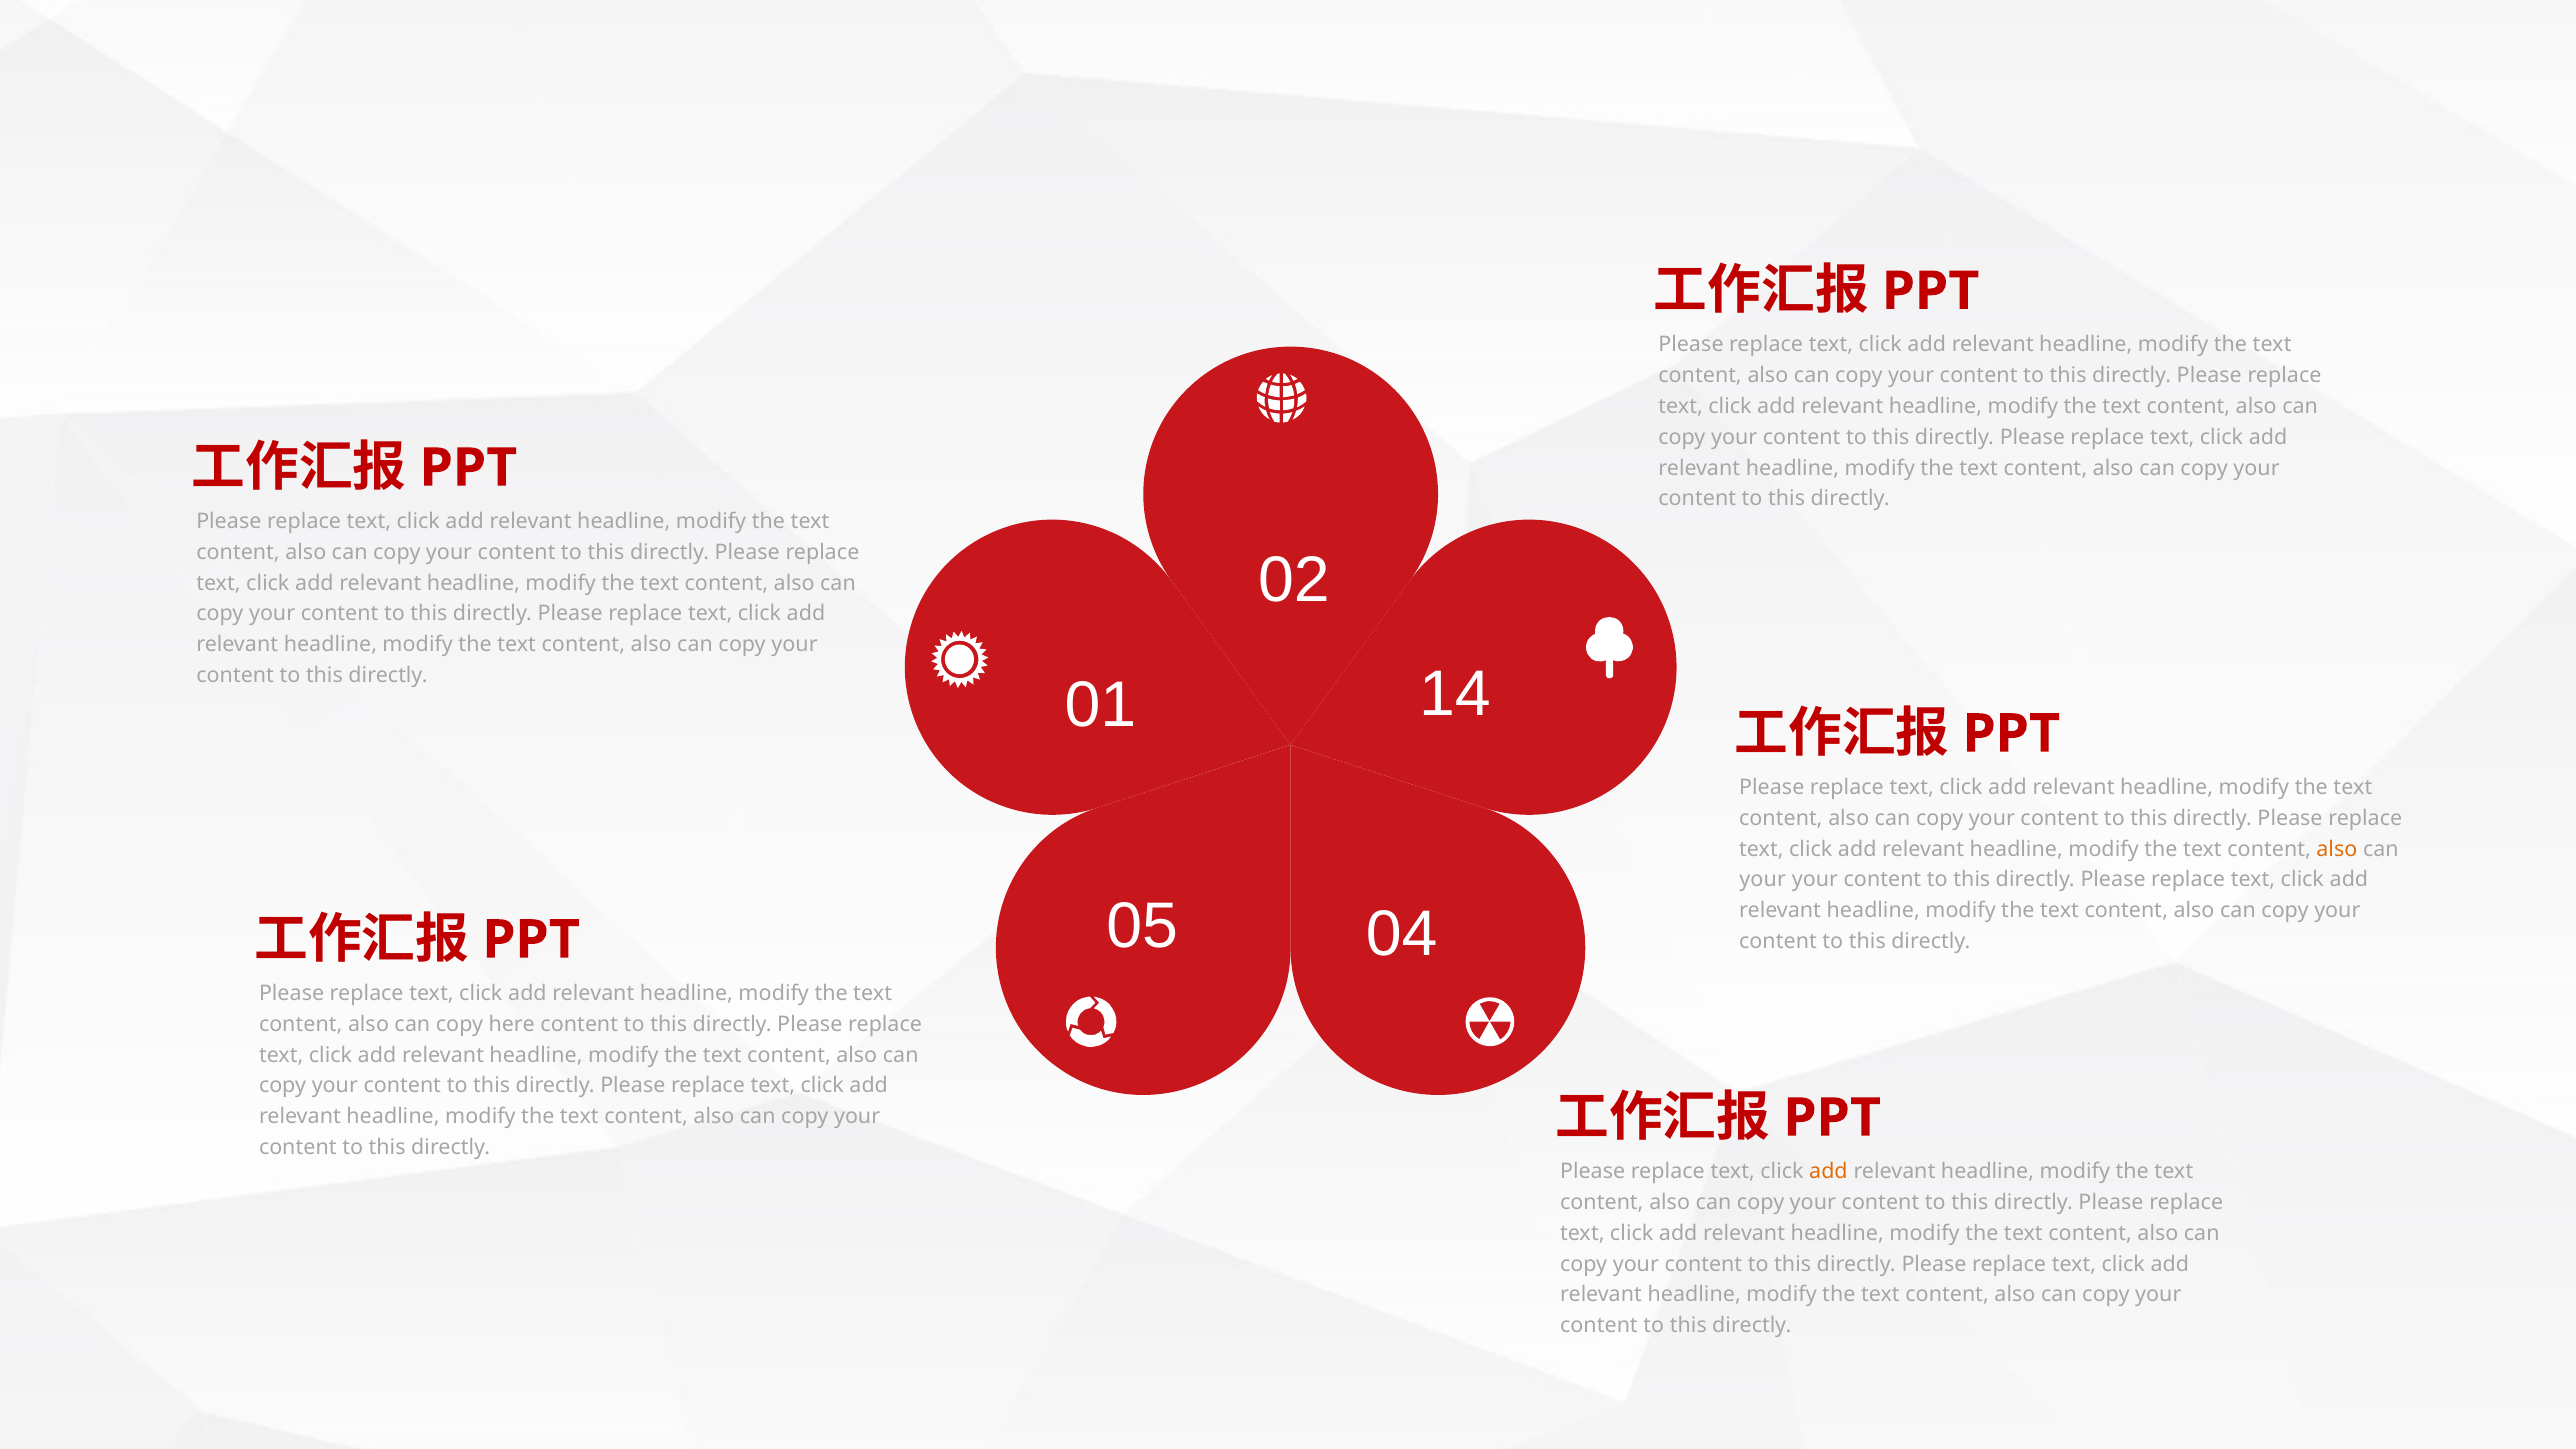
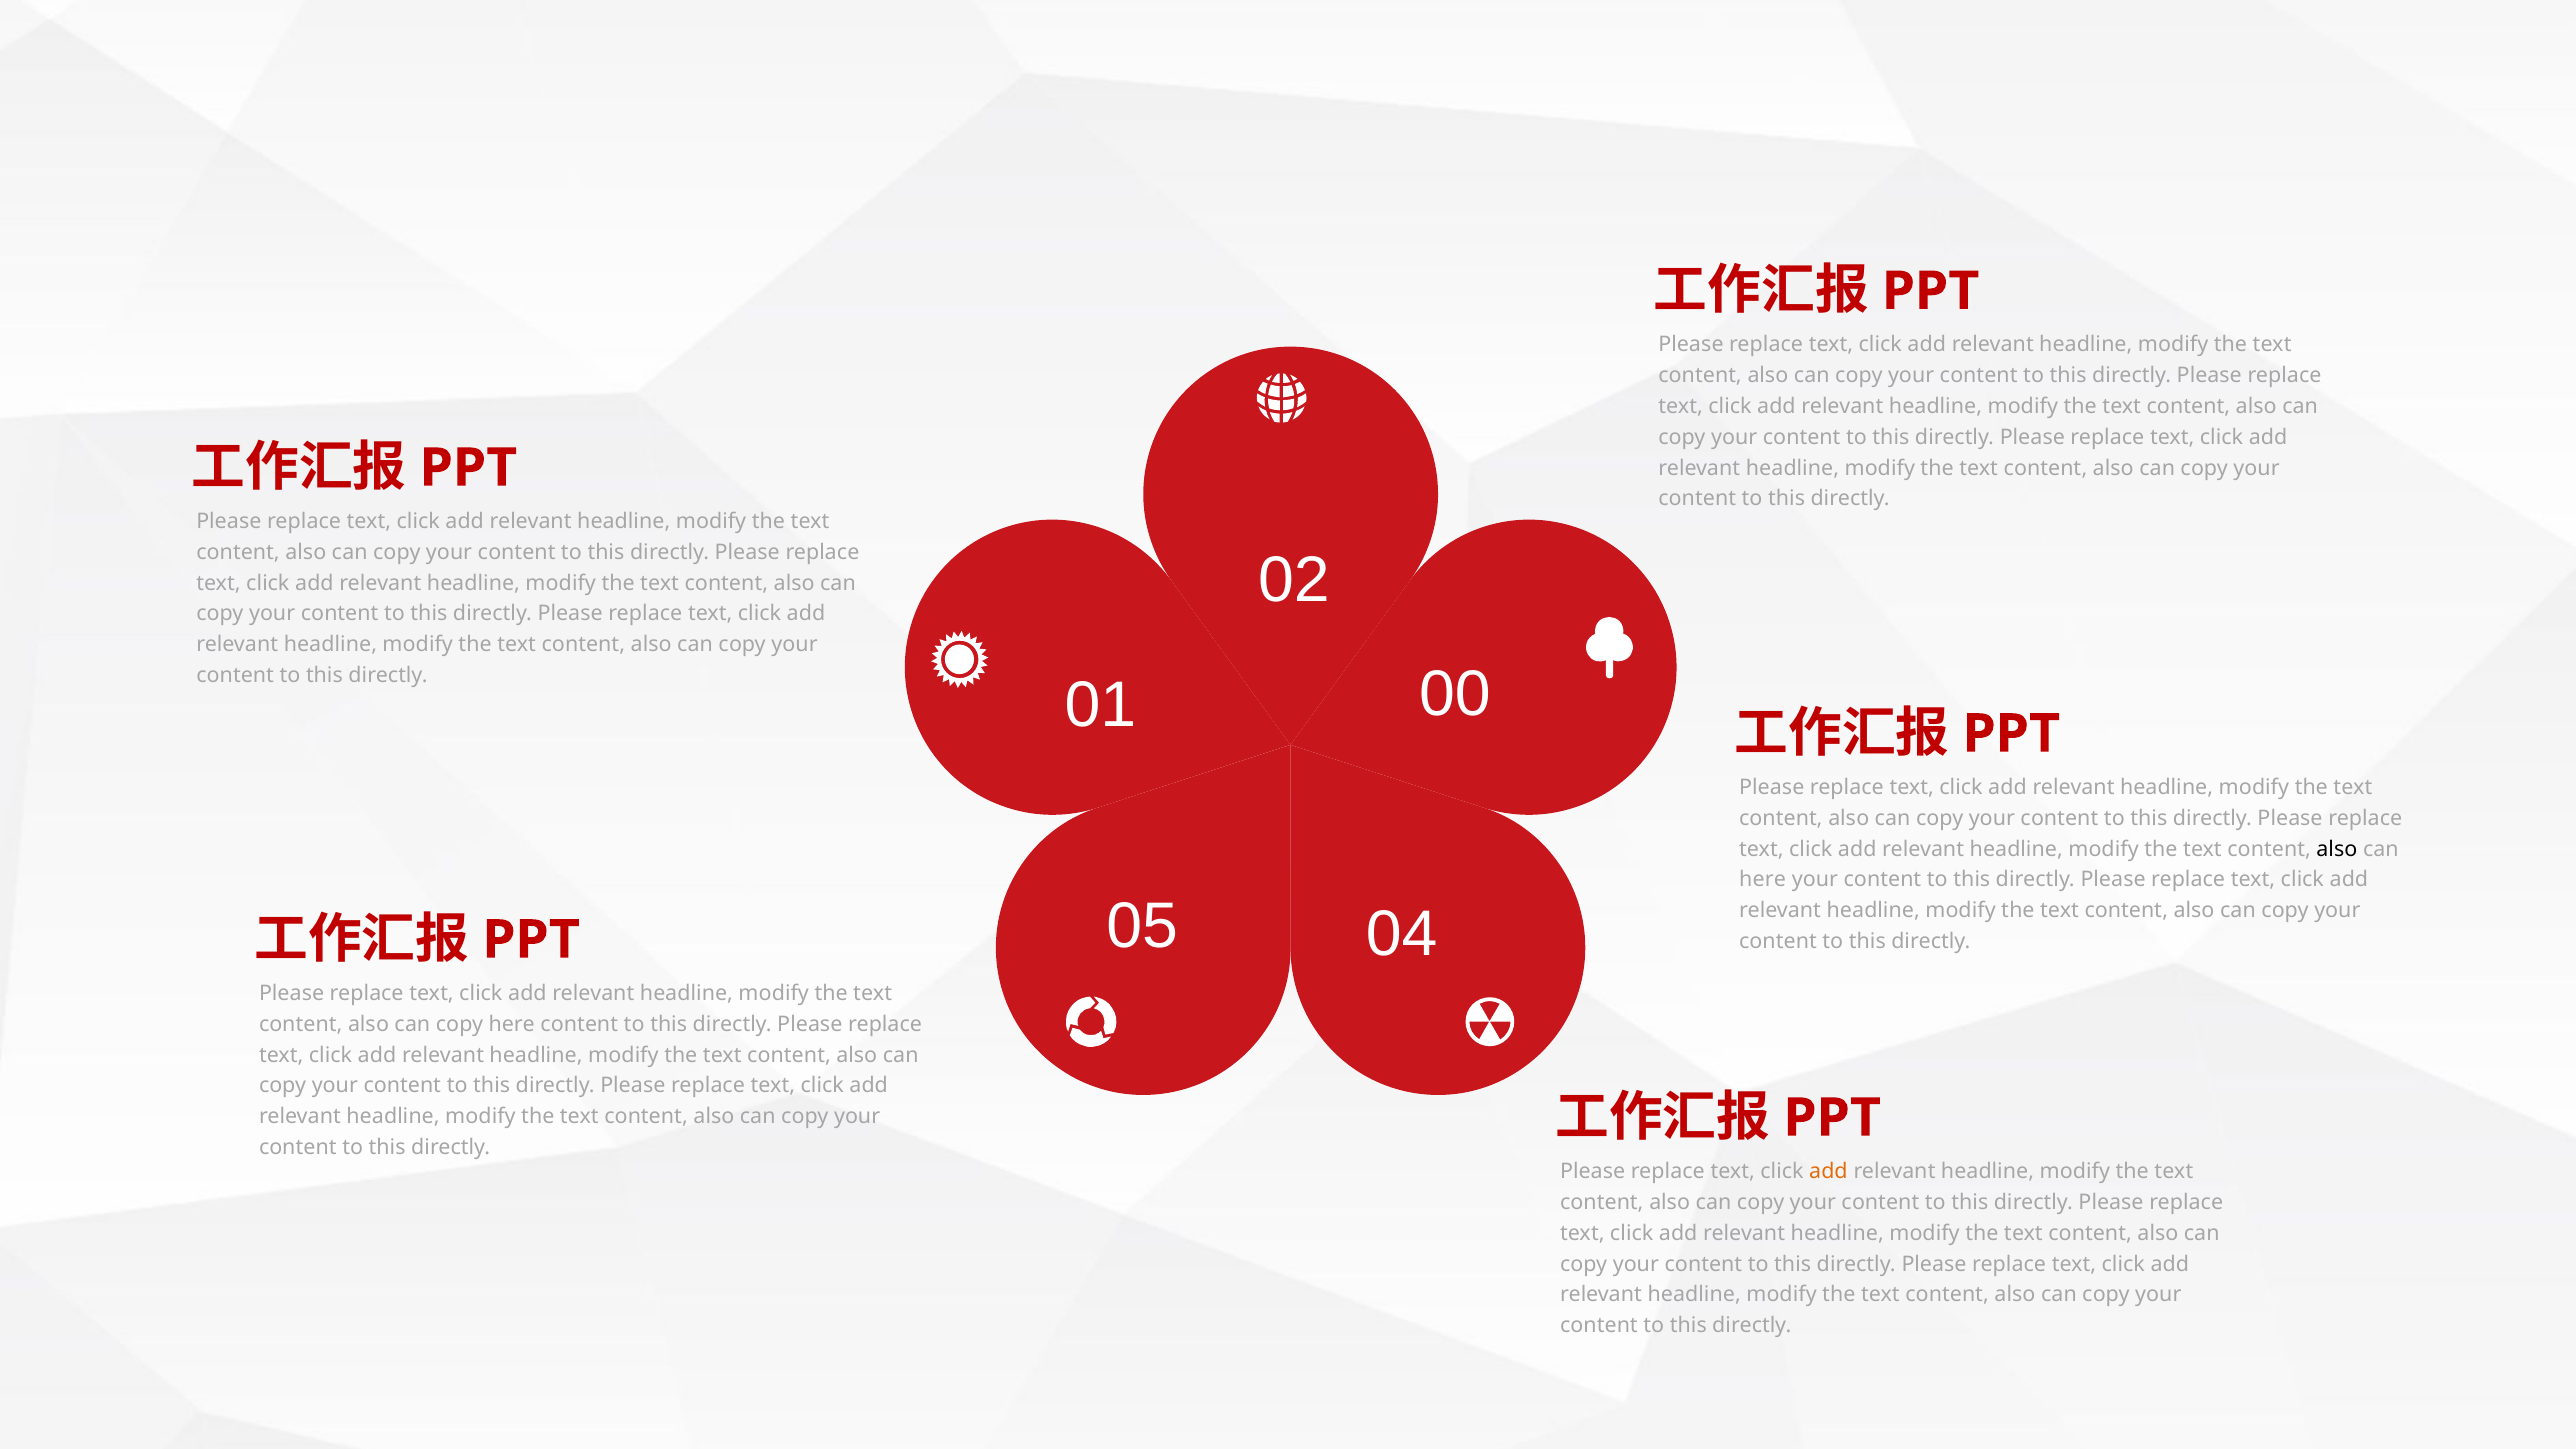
14: 14 -> 00
also at (2337, 849) colour: orange -> black
your at (1763, 880): your -> here
